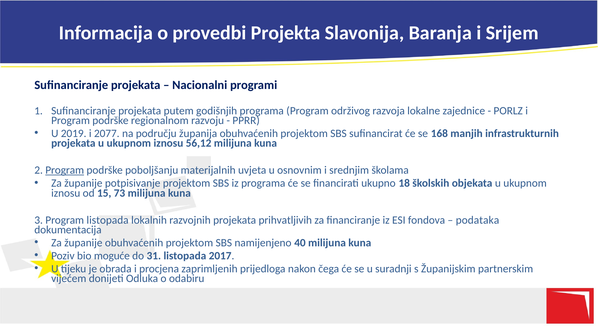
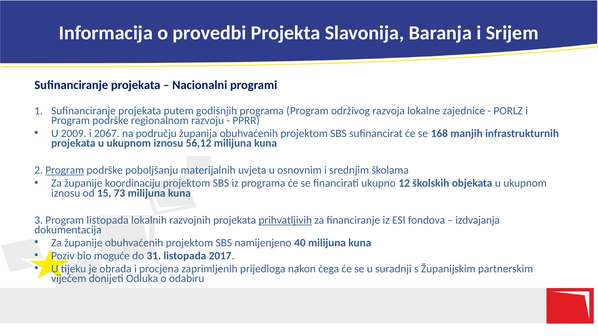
2019: 2019 -> 2009
2077: 2077 -> 2067
potpisivanje: potpisivanje -> koordinaciju
18: 18 -> 12
prihvatljivih underline: none -> present
podataka: podataka -> izdvajanja
